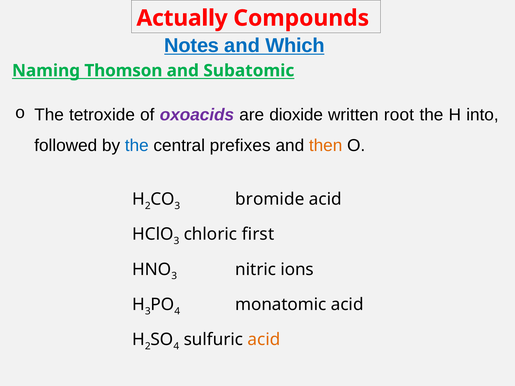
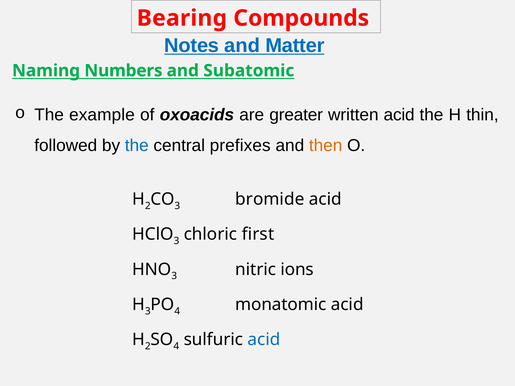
Actually: Actually -> Bearing
Which: Which -> Matter
Thomson: Thomson -> Numbers
tetroxide: tetroxide -> example
oxoacids colour: purple -> black
dioxide: dioxide -> greater
written root: root -> acid
into: into -> thin
acid at (264, 340) colour: orange -> blue
